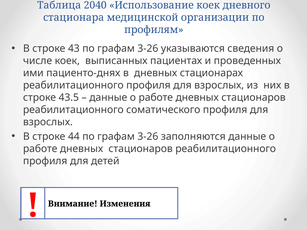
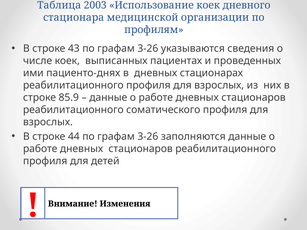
2040: 2040 -> 2003
43.5: 43.5 -> 85.9
